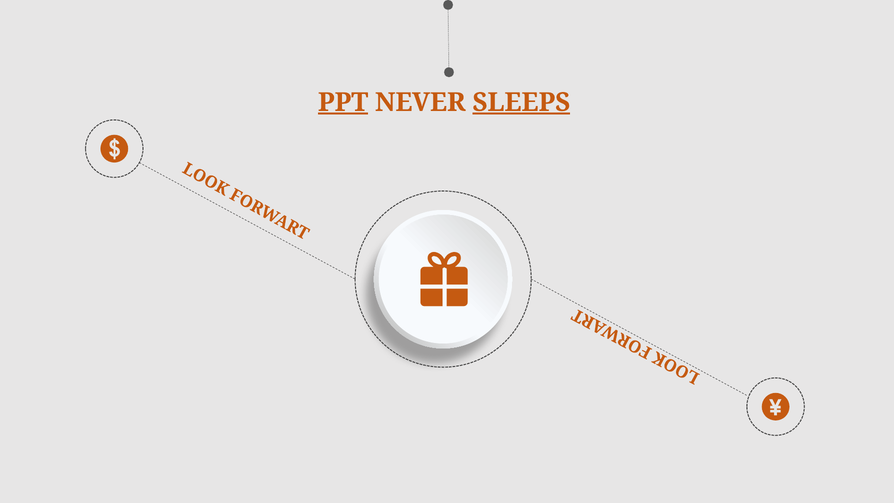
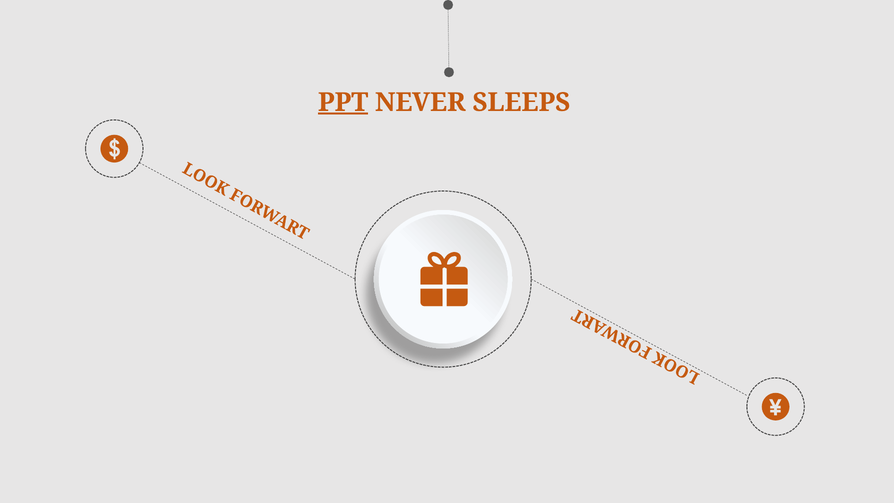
SLEEPS underline: present -> none
